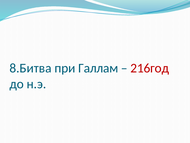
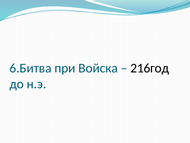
8.Битва: 8.Битва -> 6.Битва
Галлам: Галлам -> Войска
216год colour: red -> black
